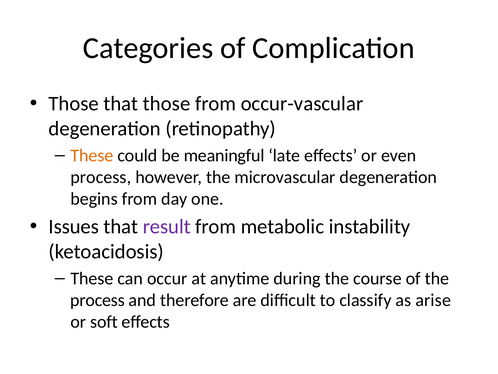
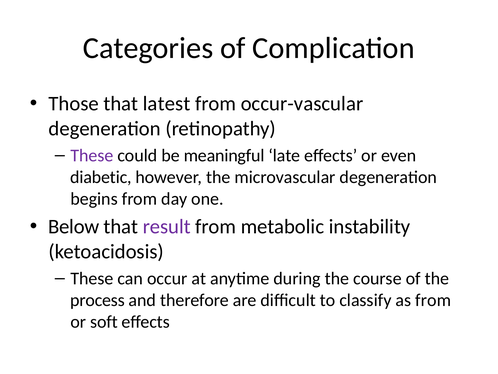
that those: those -> latest
These at (92, 155) colour: orange -> purple
process at (101, 177): process -> diabetic
Issues: Issues -> Below
as arise: arise -> from
